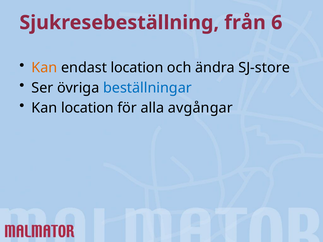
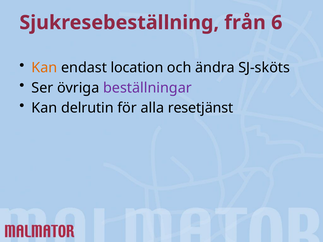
SJ-store: SJ-store -> SJ-sköts
beställningar colour: blue -> purple
Kan location: location -> delrutin
avgångar: avgångar -> resetjänst
